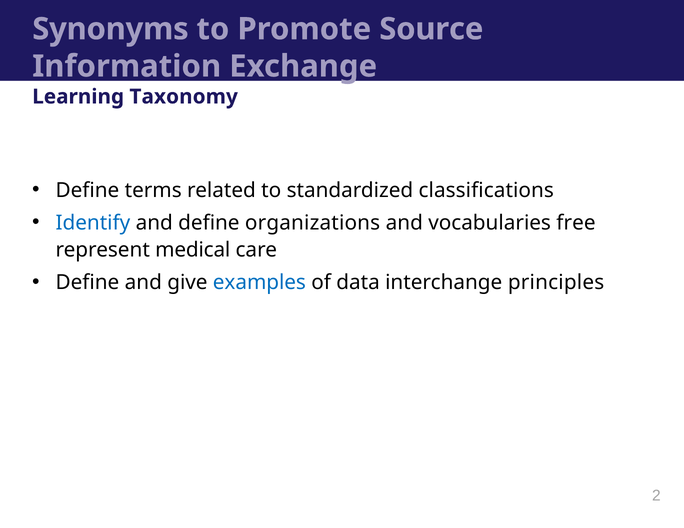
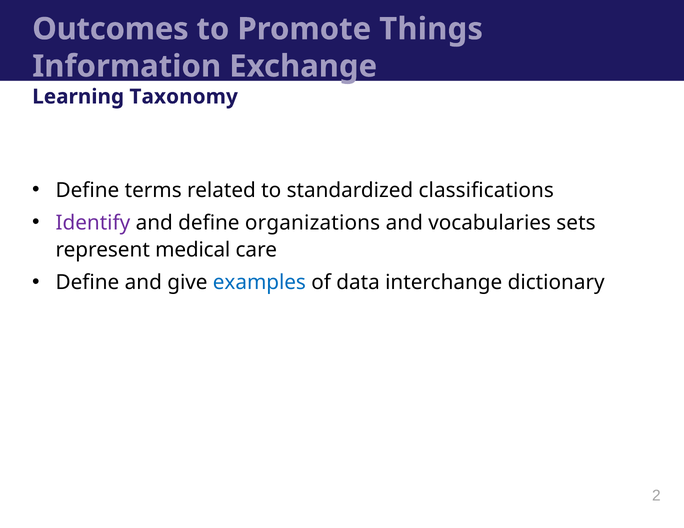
Synonyms: Synonyms -> Outcomes
Source: Source -> Things
Identify colour: blue -> purple
free: free -> sets
principles: principles -> dictionary
